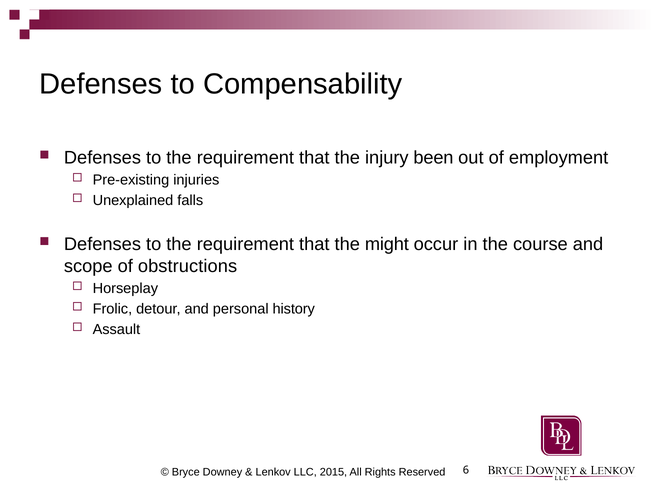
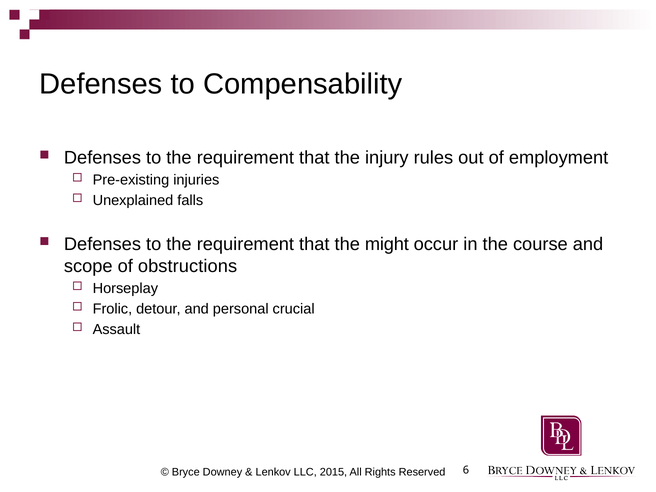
been: been -> rules
history: history -> crucial
